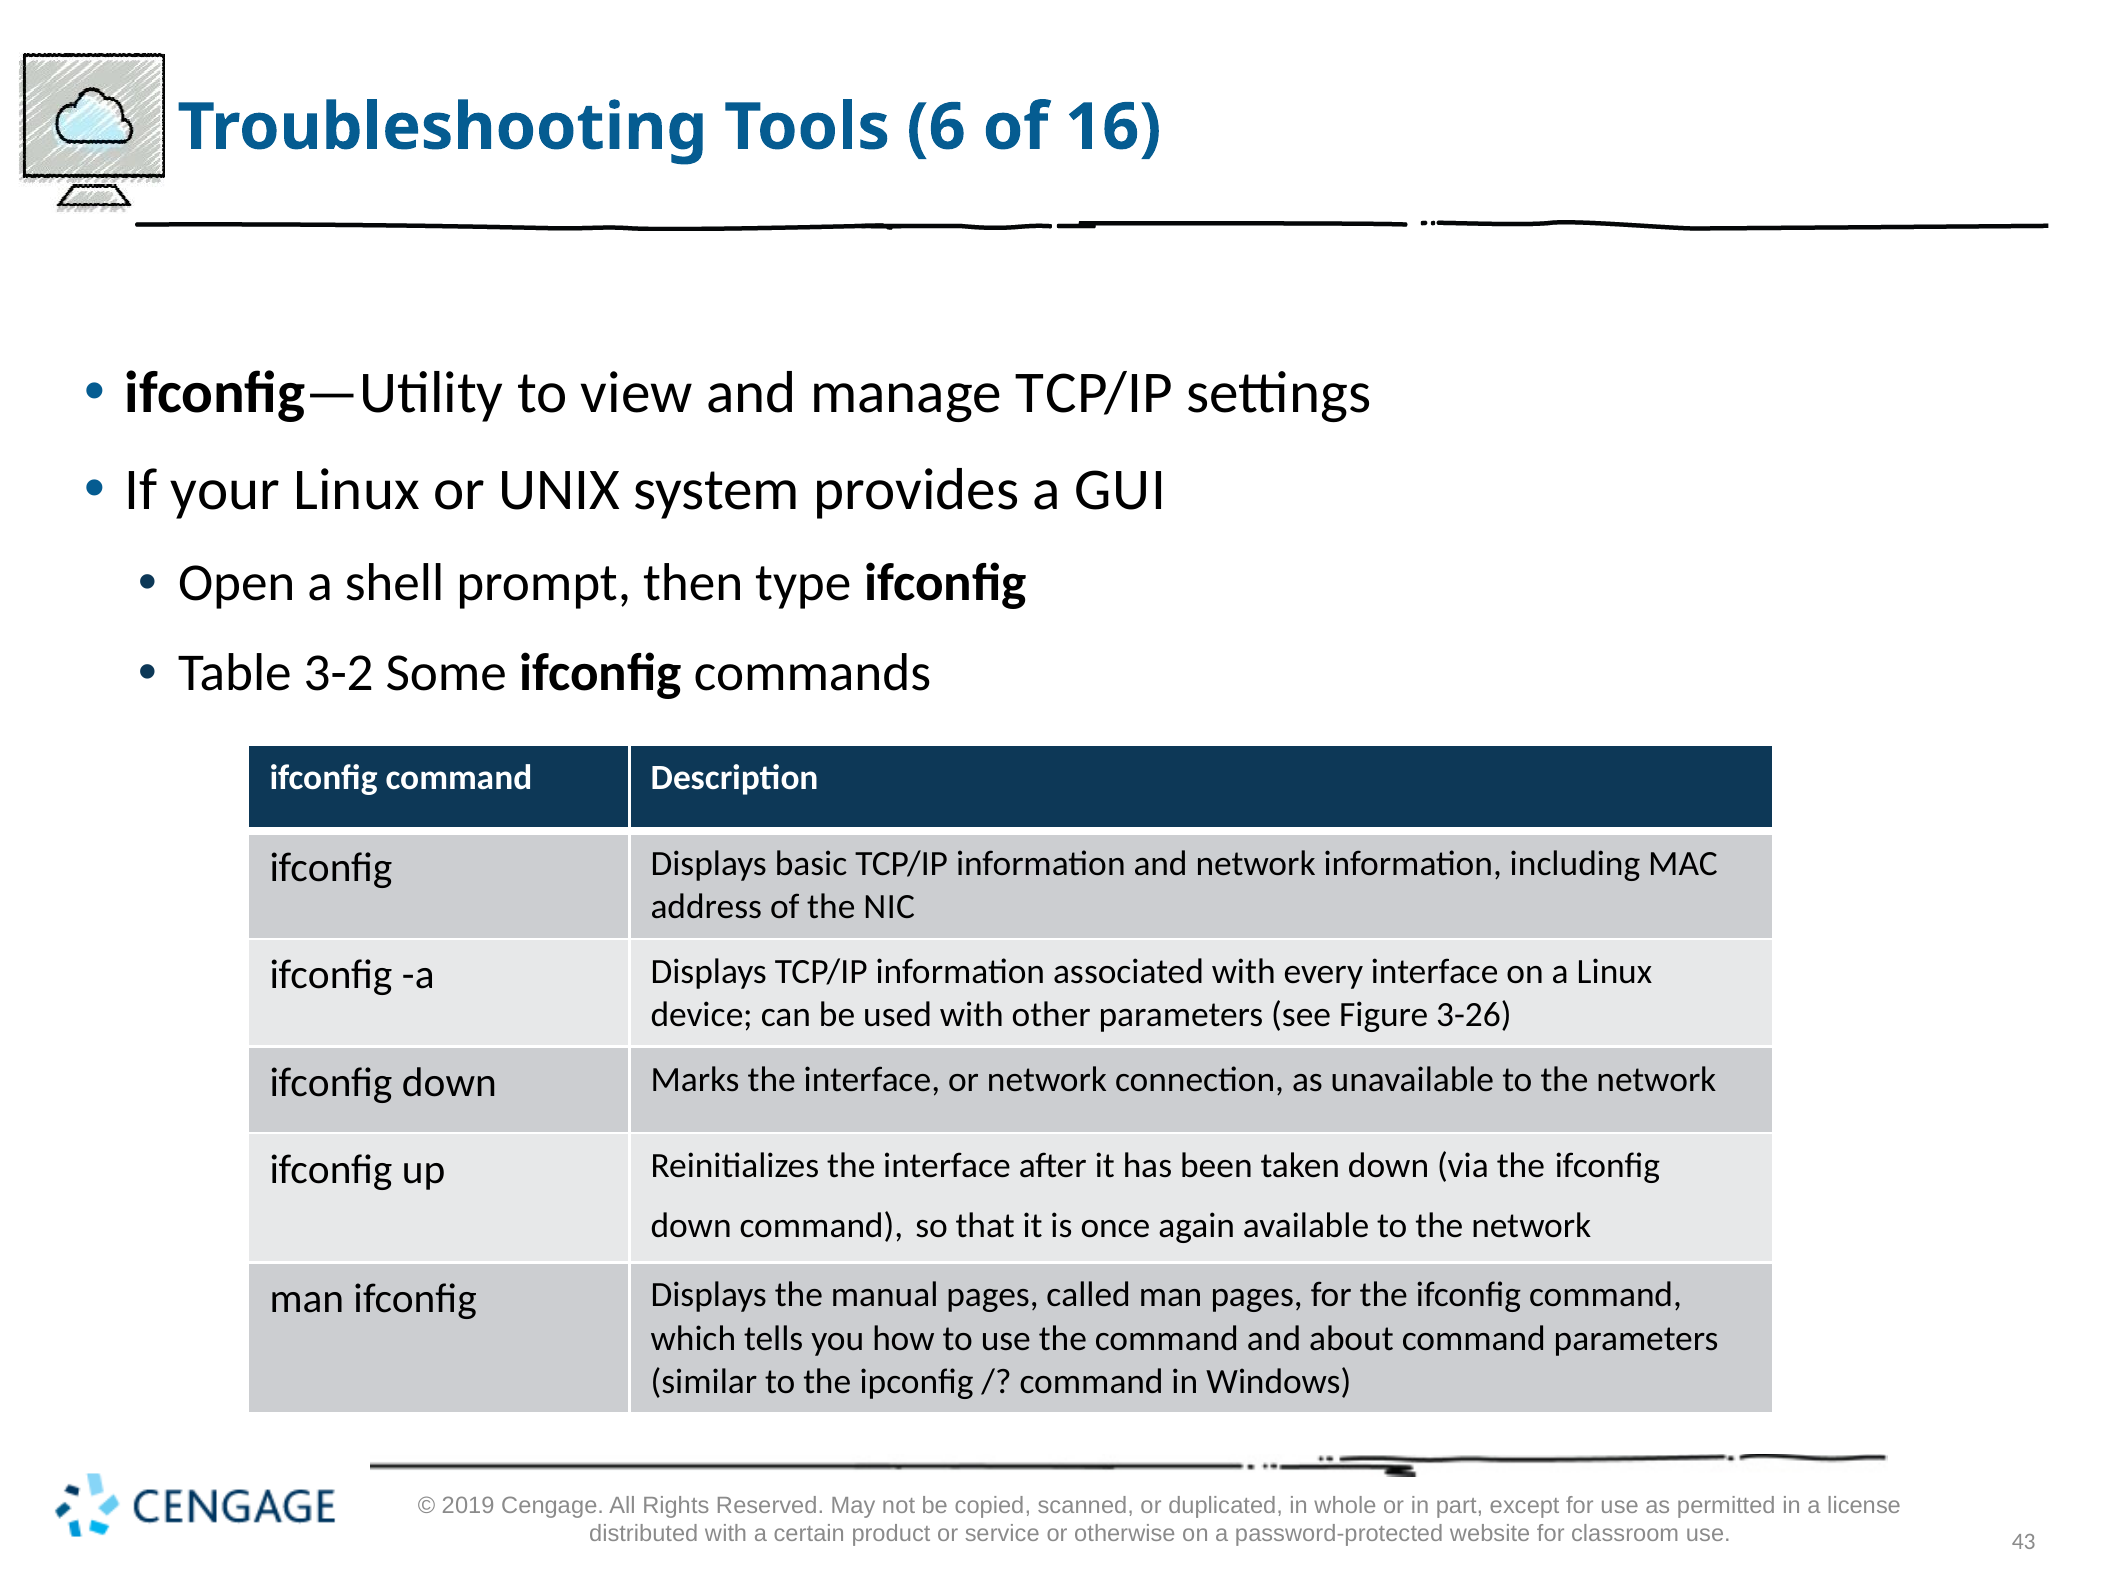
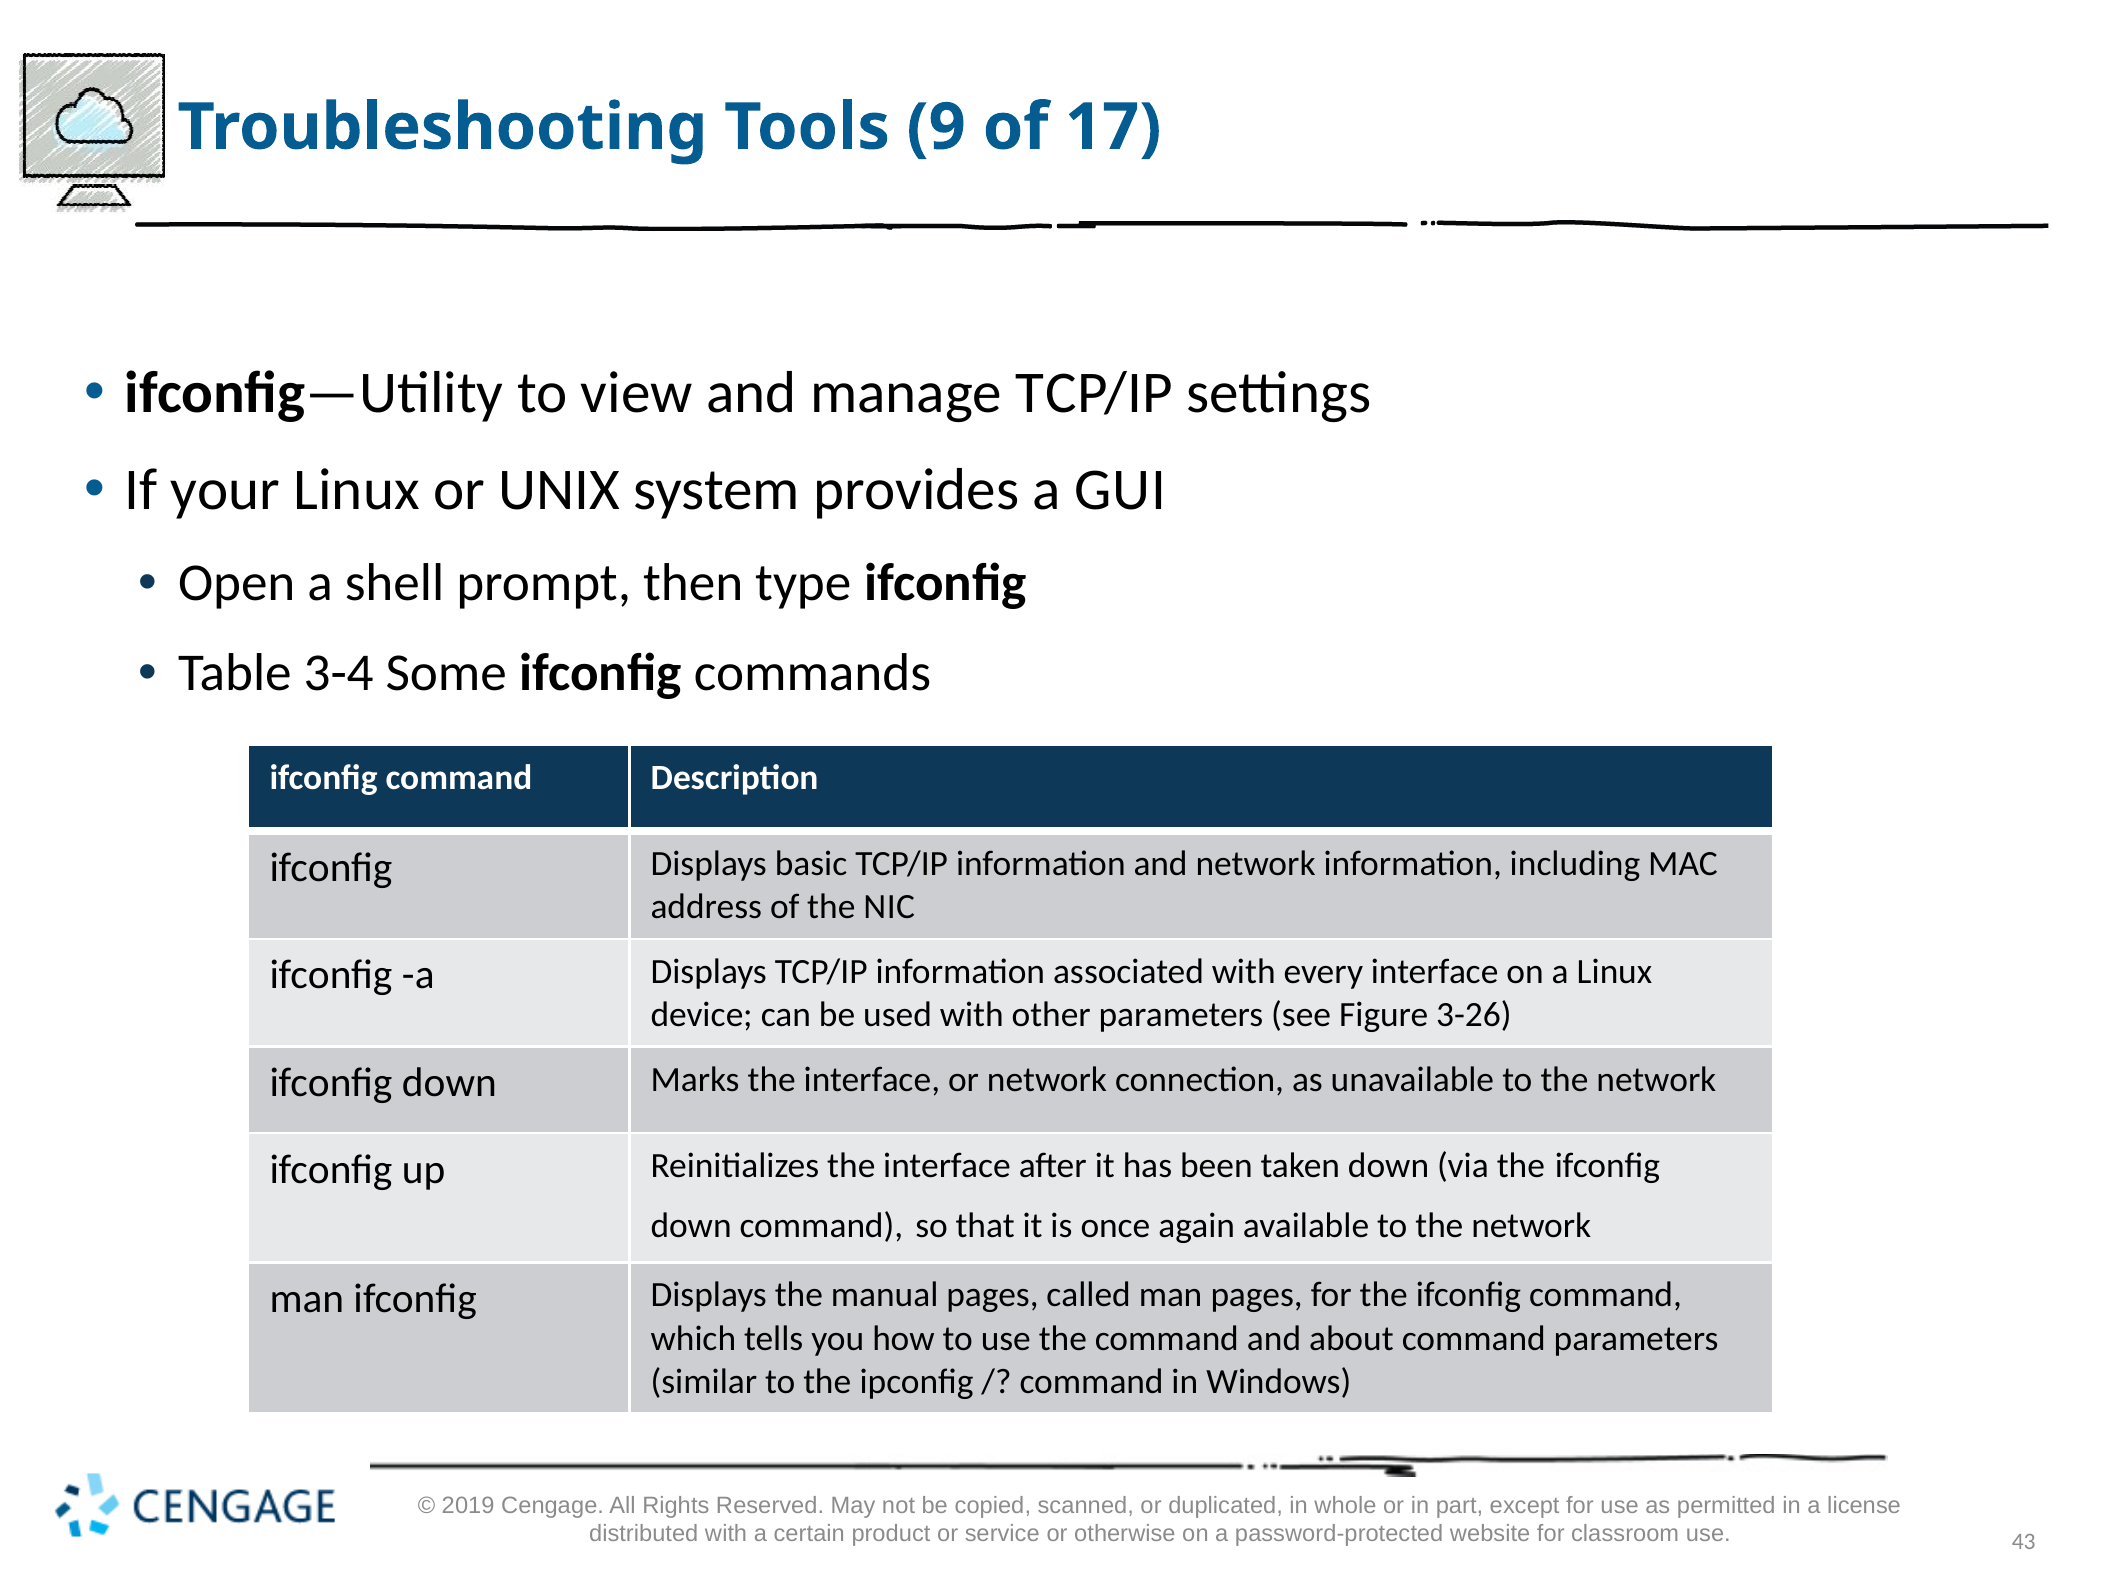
6: 6 -> 9
16: 16 -> 17
3-2: 3-2 -> 3-4
